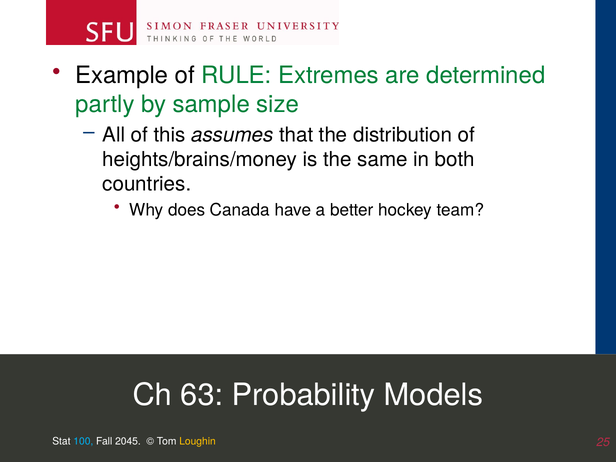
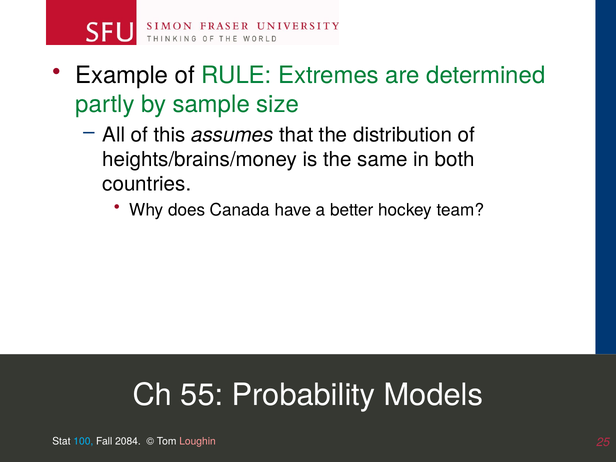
63: 63 -> 55
2045: 2045 -> 2084
Loughin colour: yellow -> pink
